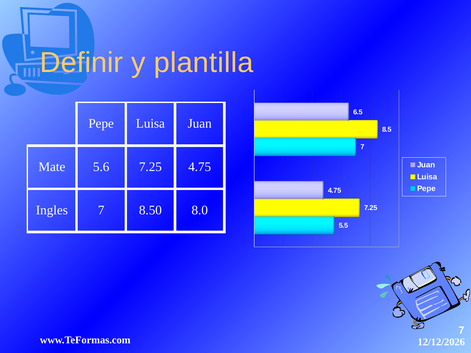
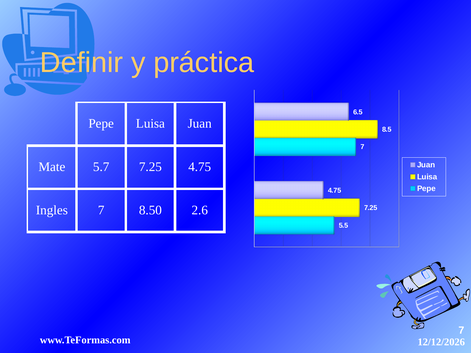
plantilla: plantilla -> práctica
5.6: 5.6 -> 5.7
8.0: 8.0 -> 2.6
